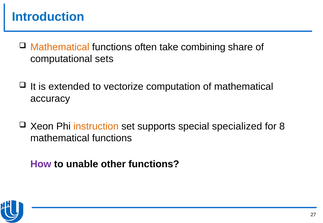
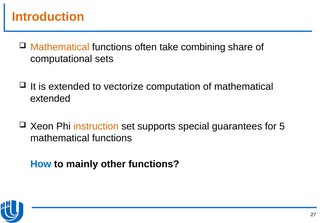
Introduction colour: blue -> orange
accuracy at (50, 99): accuracy -> extended
specialized: specialized -> guarantees
8: 8 -> 5
How colour: purple -> blue
unable: unable -> mainly
